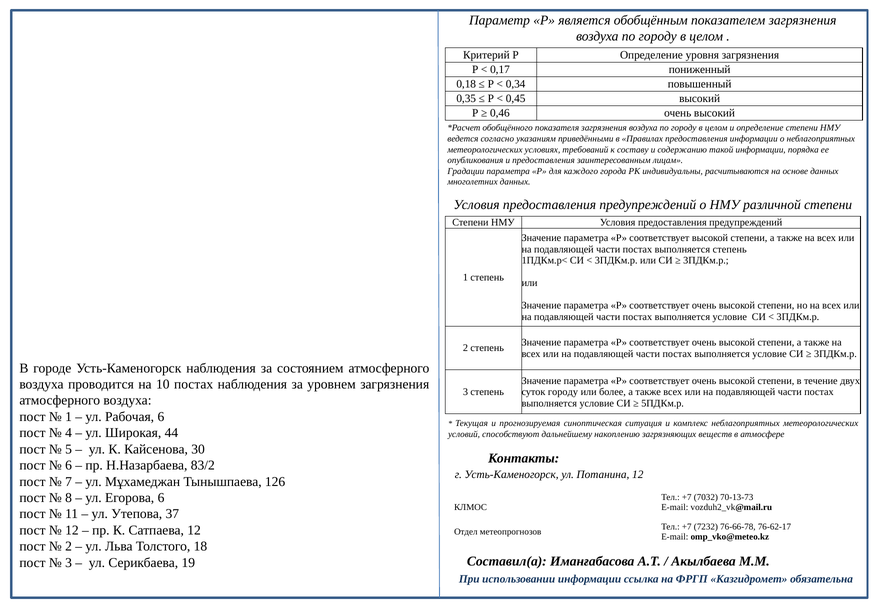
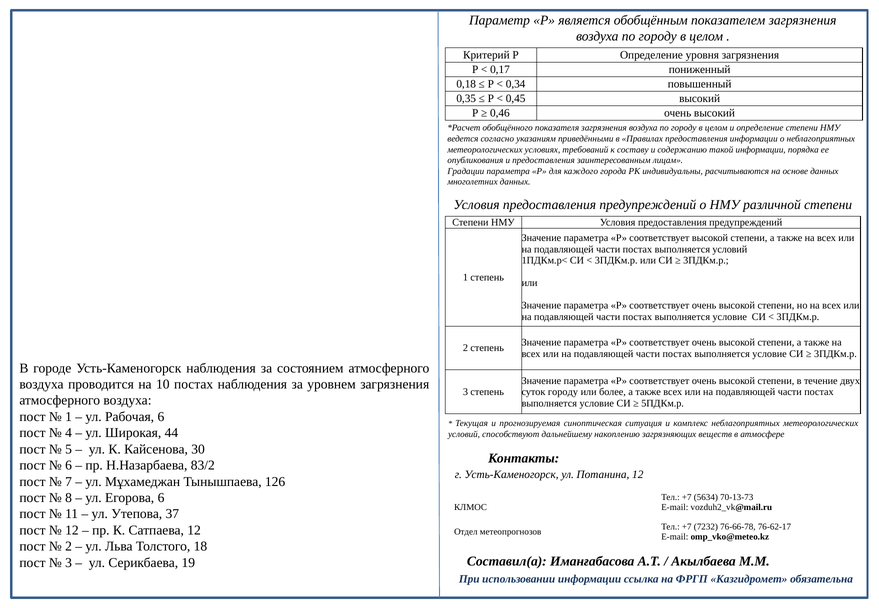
выполняется степень: степень -> условий
7032: 7032 -> 5634
